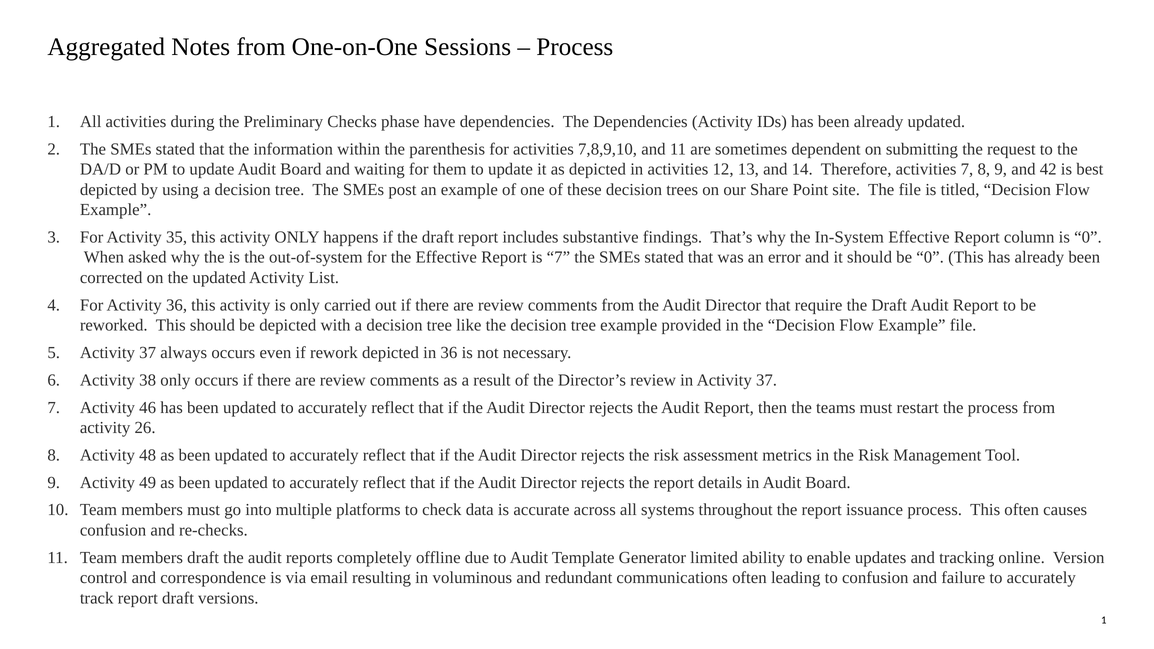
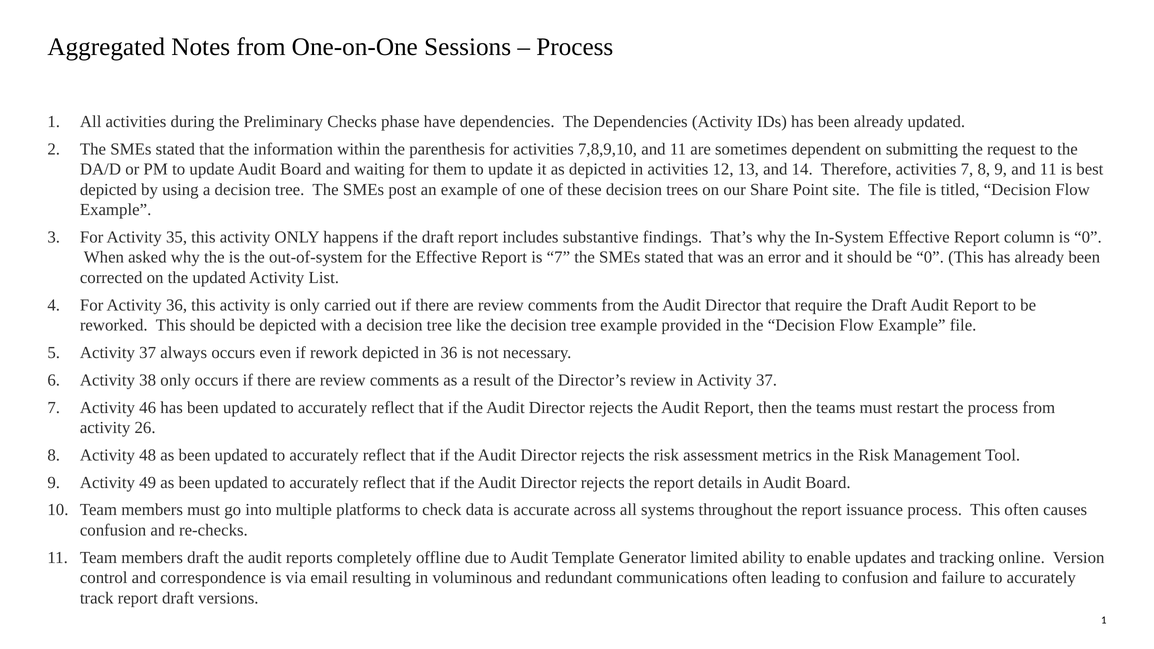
9 and 42: 42 -> 11
